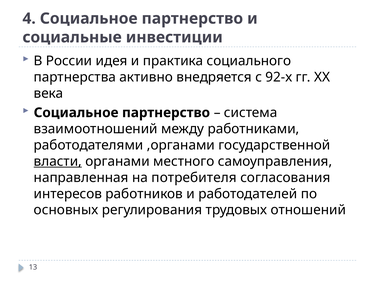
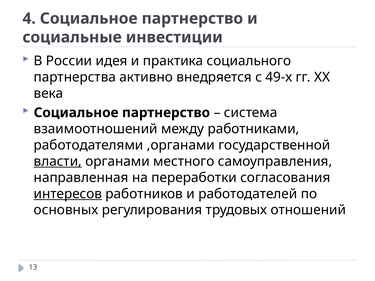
92-х: 92-х -> 49-х
потребителя: потребителя -> переработки
интересов underline: none -> present
